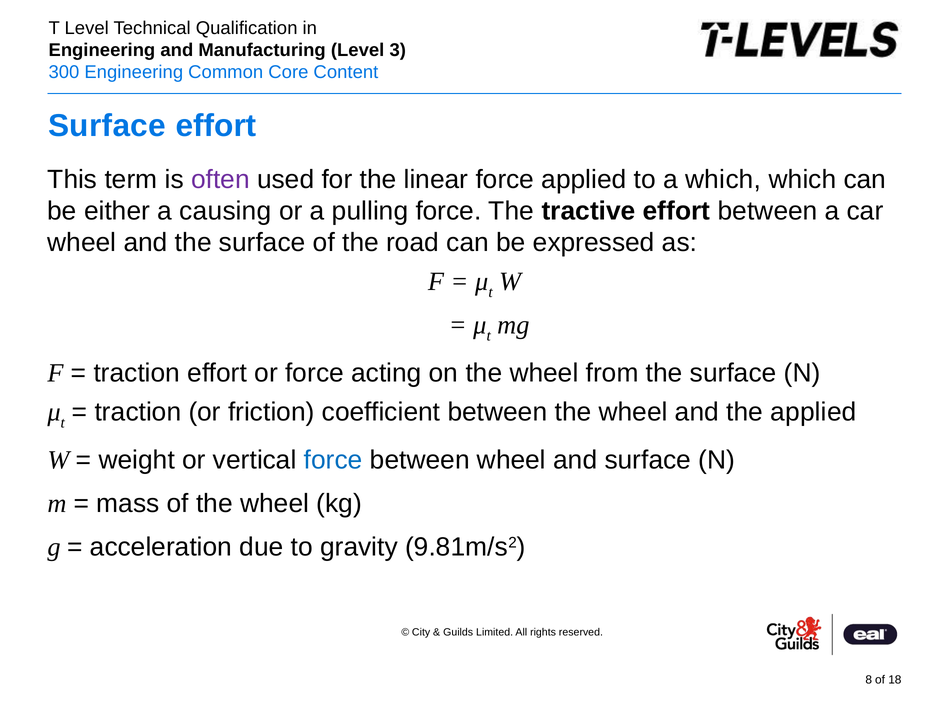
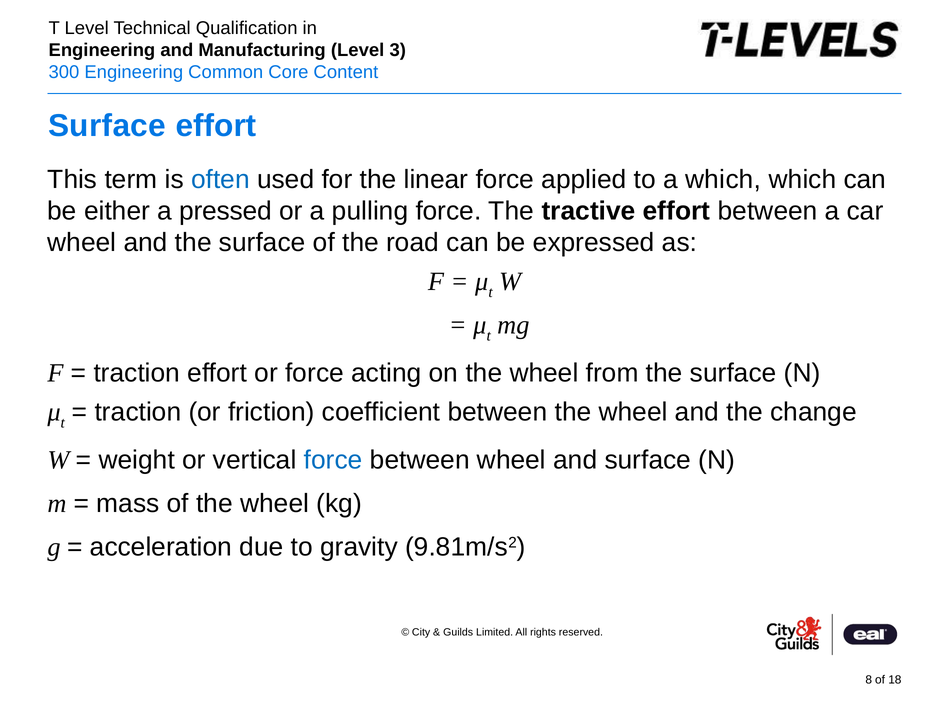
often colour: purple -> blue
causing: causing -> pressed
the applied: applied -> change
